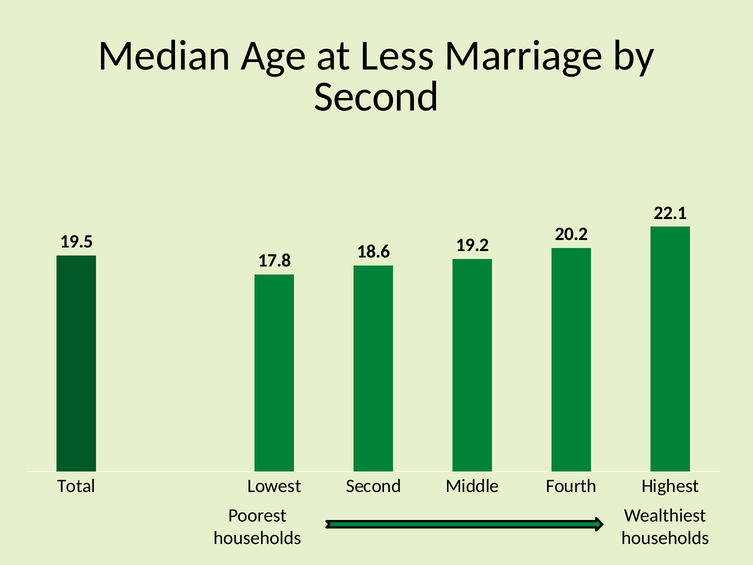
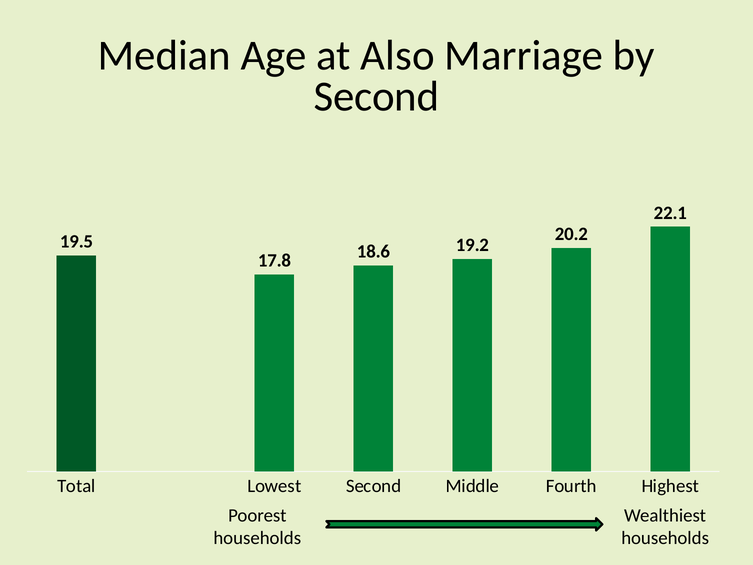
Less: Less -> Also
